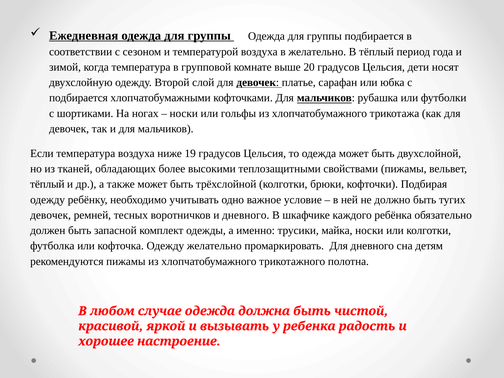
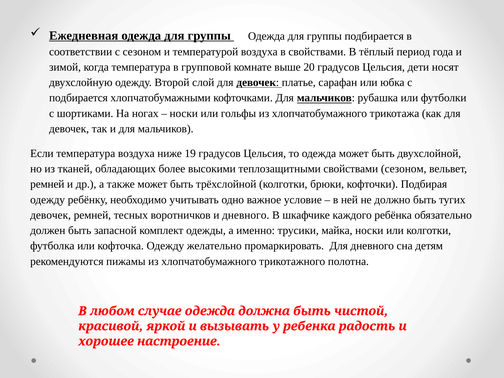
в желательно: желательно -> свойствами
свойствами пижамы: пижамы -> сезоном
тёплый at (47, 184): тёплый -> ремней
